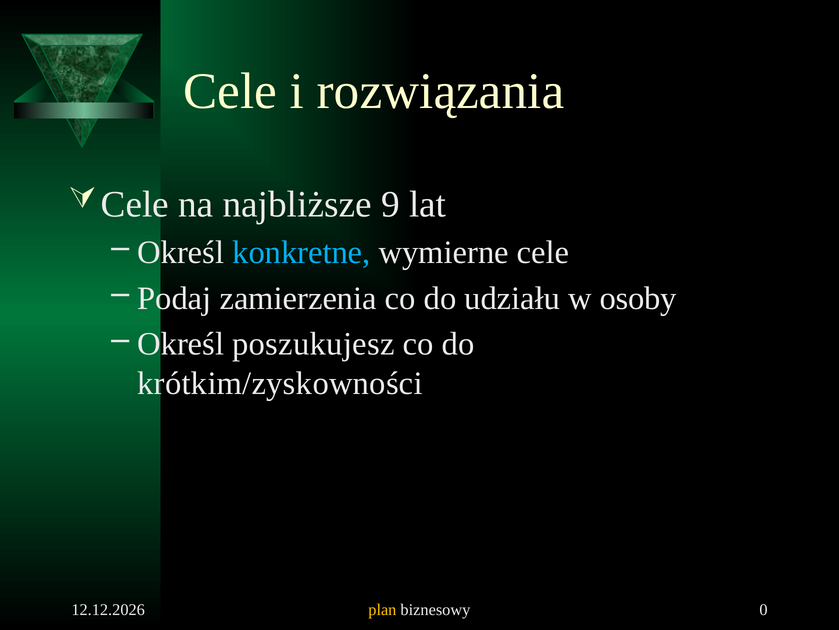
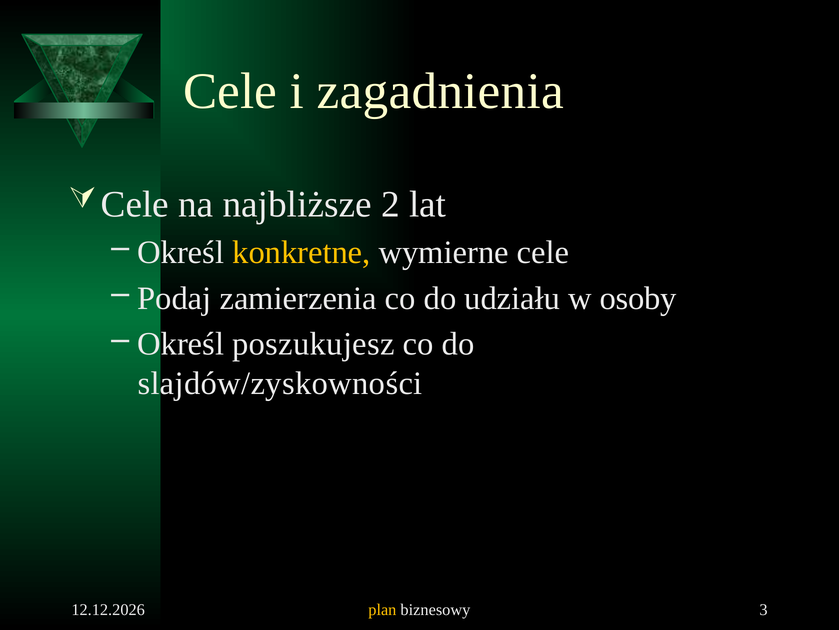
rozwiązania: rozwiązania -> zagadnienia
9: 9 -> 2
konkretne colour: light blue -> yellow
krótkim/zyskowności: krótkim/zyskowności -> slajdów/zyskowności
0: 0 -> 3
